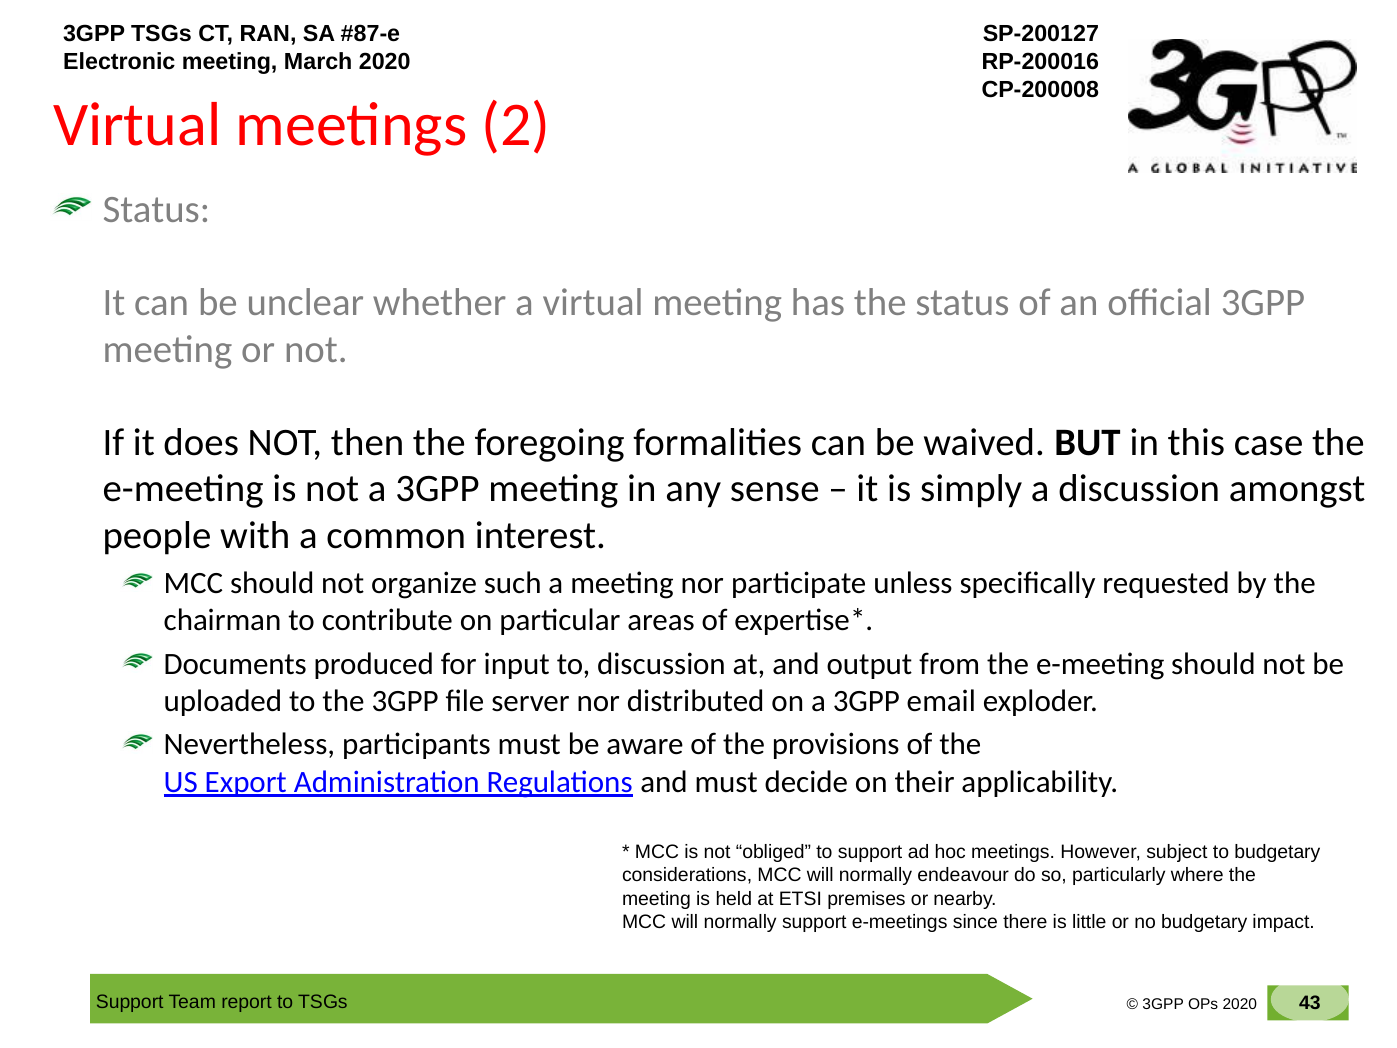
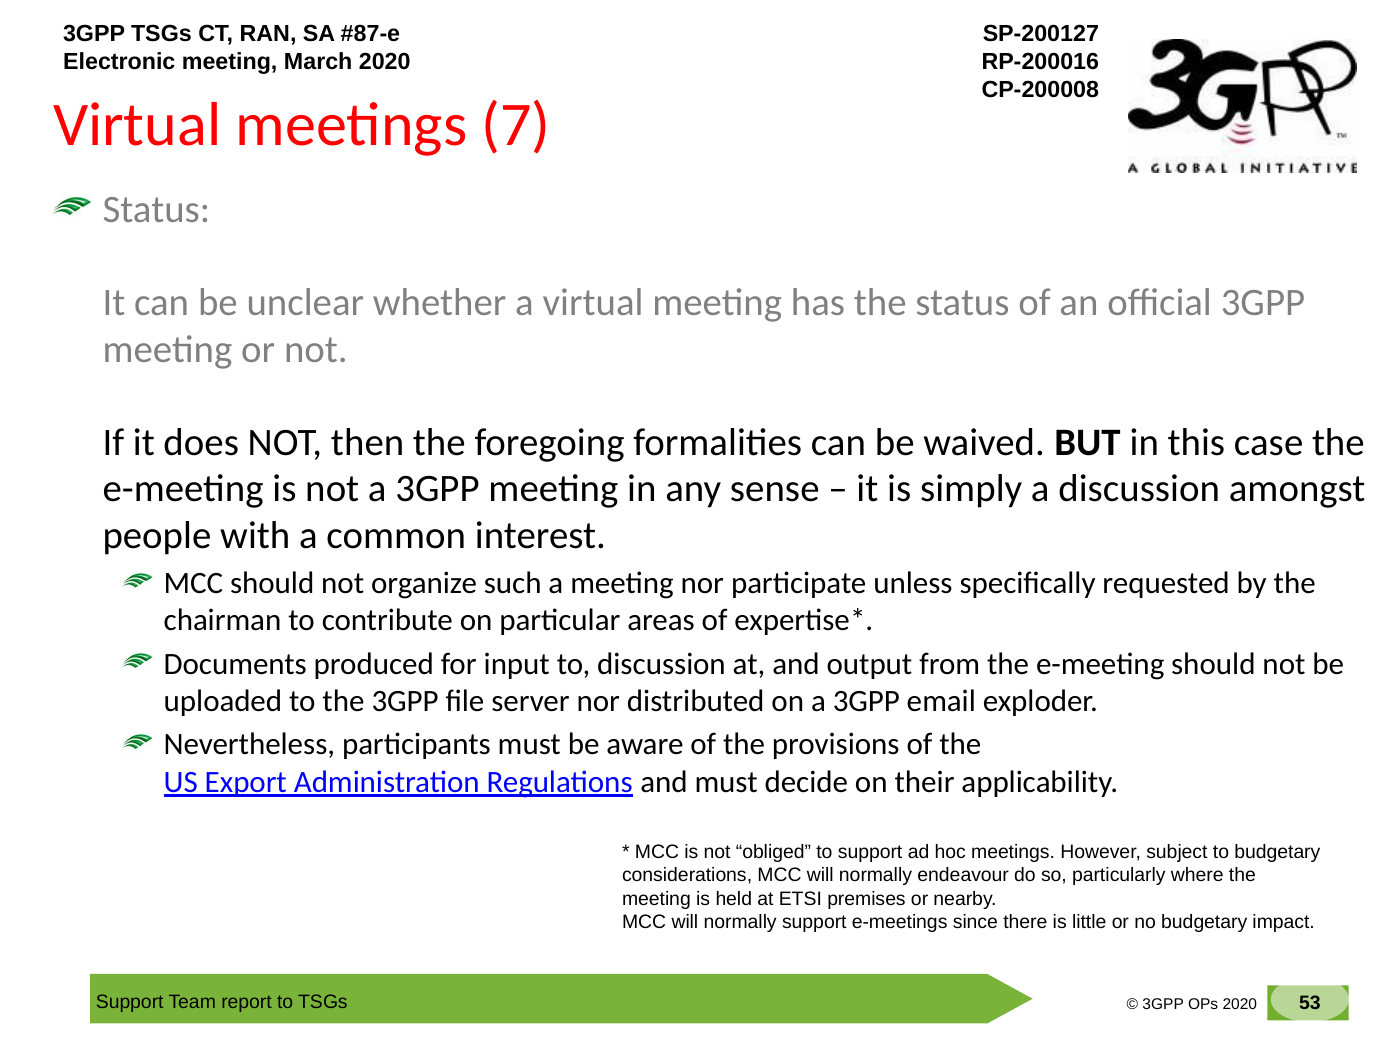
2: 2 -> 7
43: 43 -> 53
